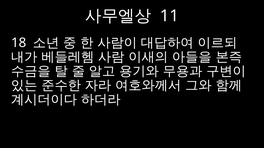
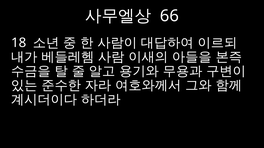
11: 11 -> 66
